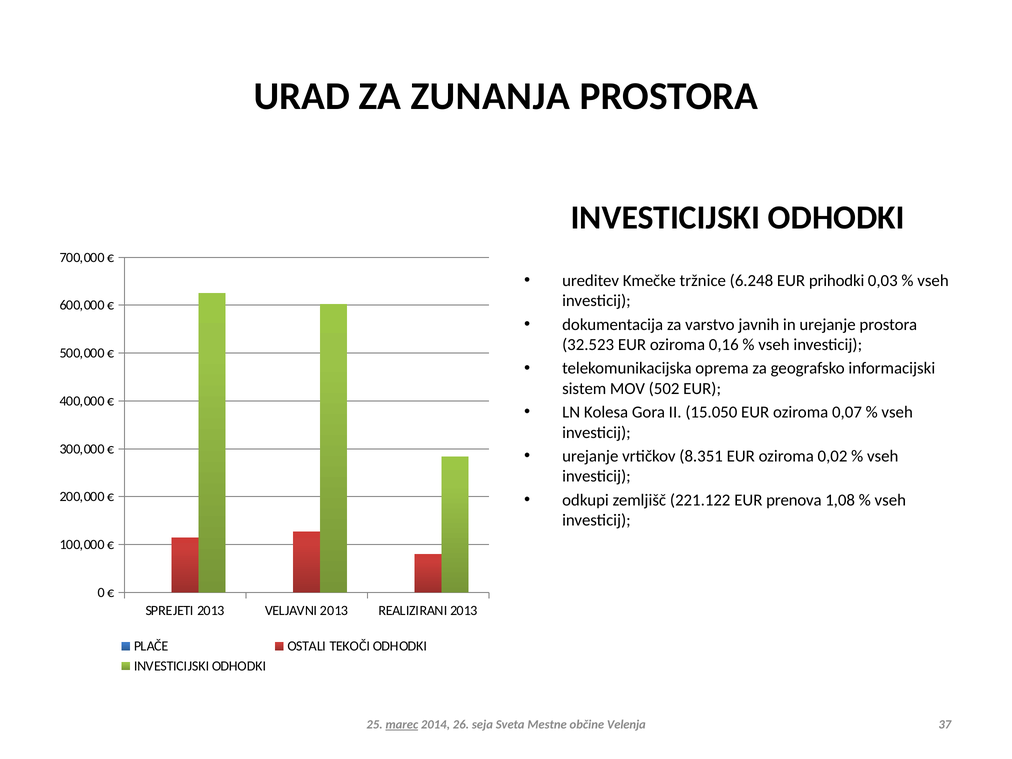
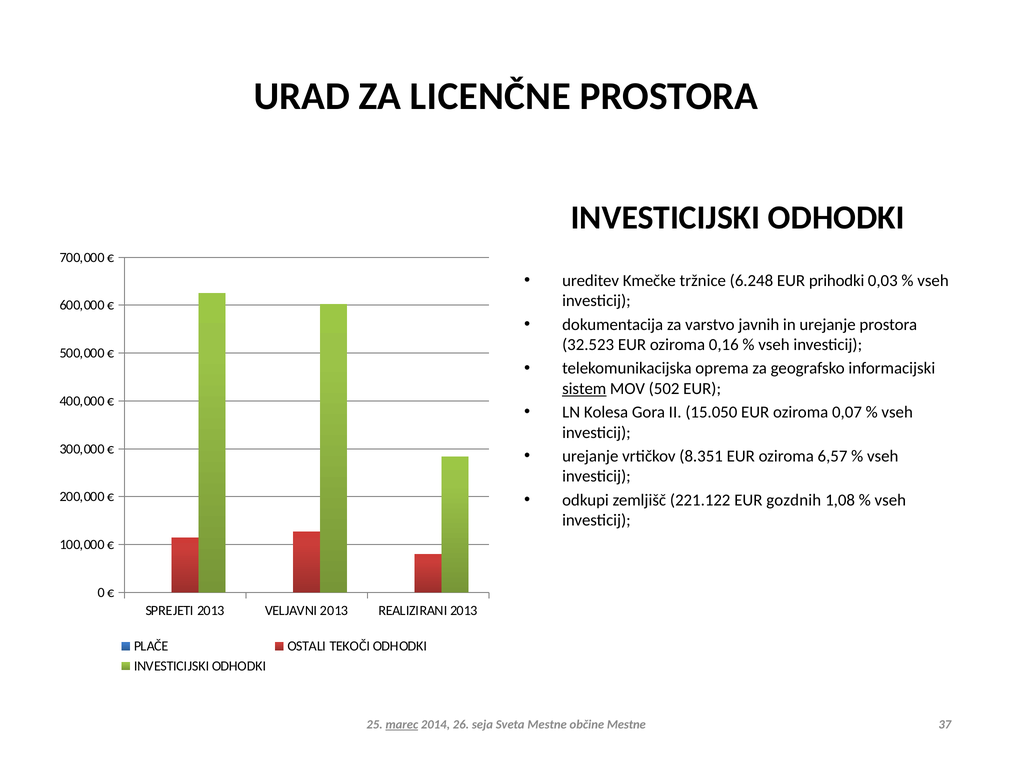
ZUNANJA: ZUNANJA -> LICENČNE
sistem underline: none -> present
0,02: 0,02 -> 6,57
prenova: prenova -> gozdnih
občine Velenja: Velenja -> Mestne
